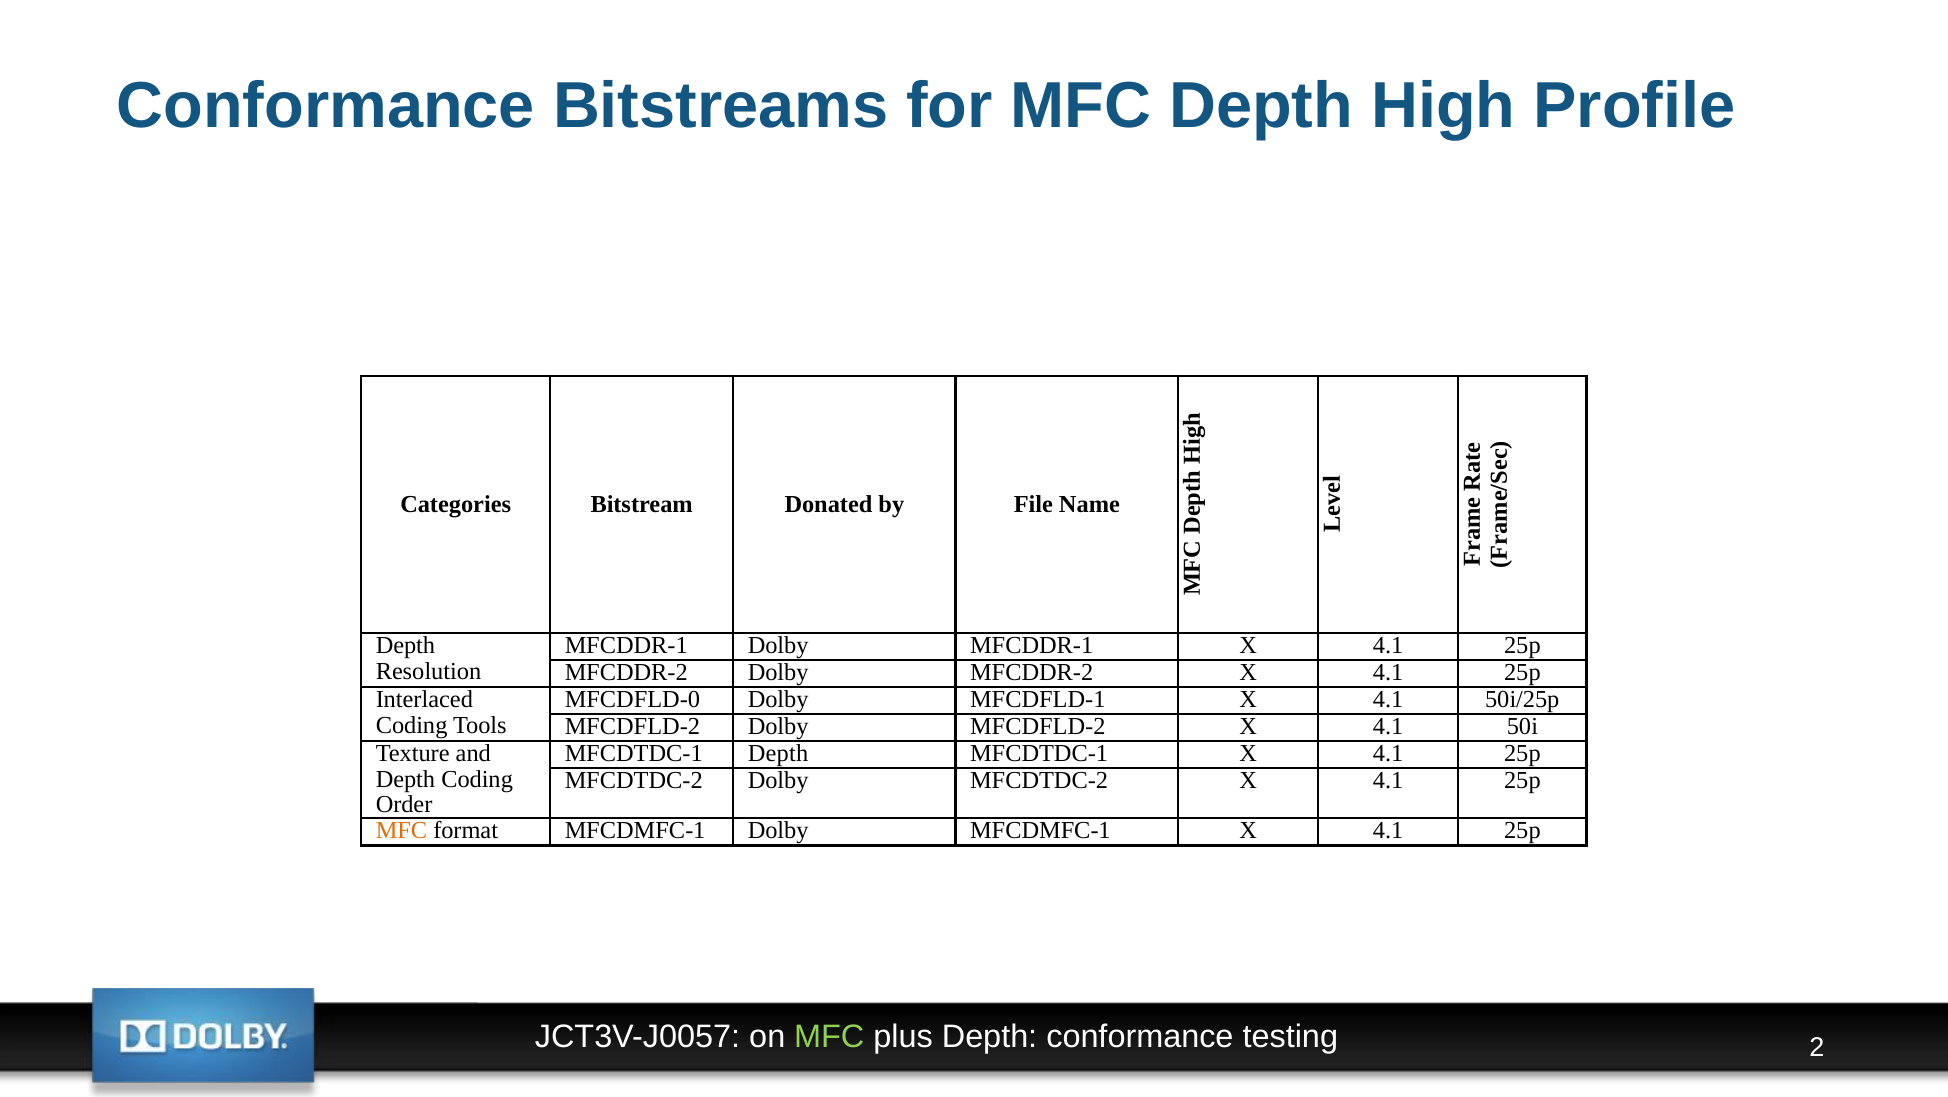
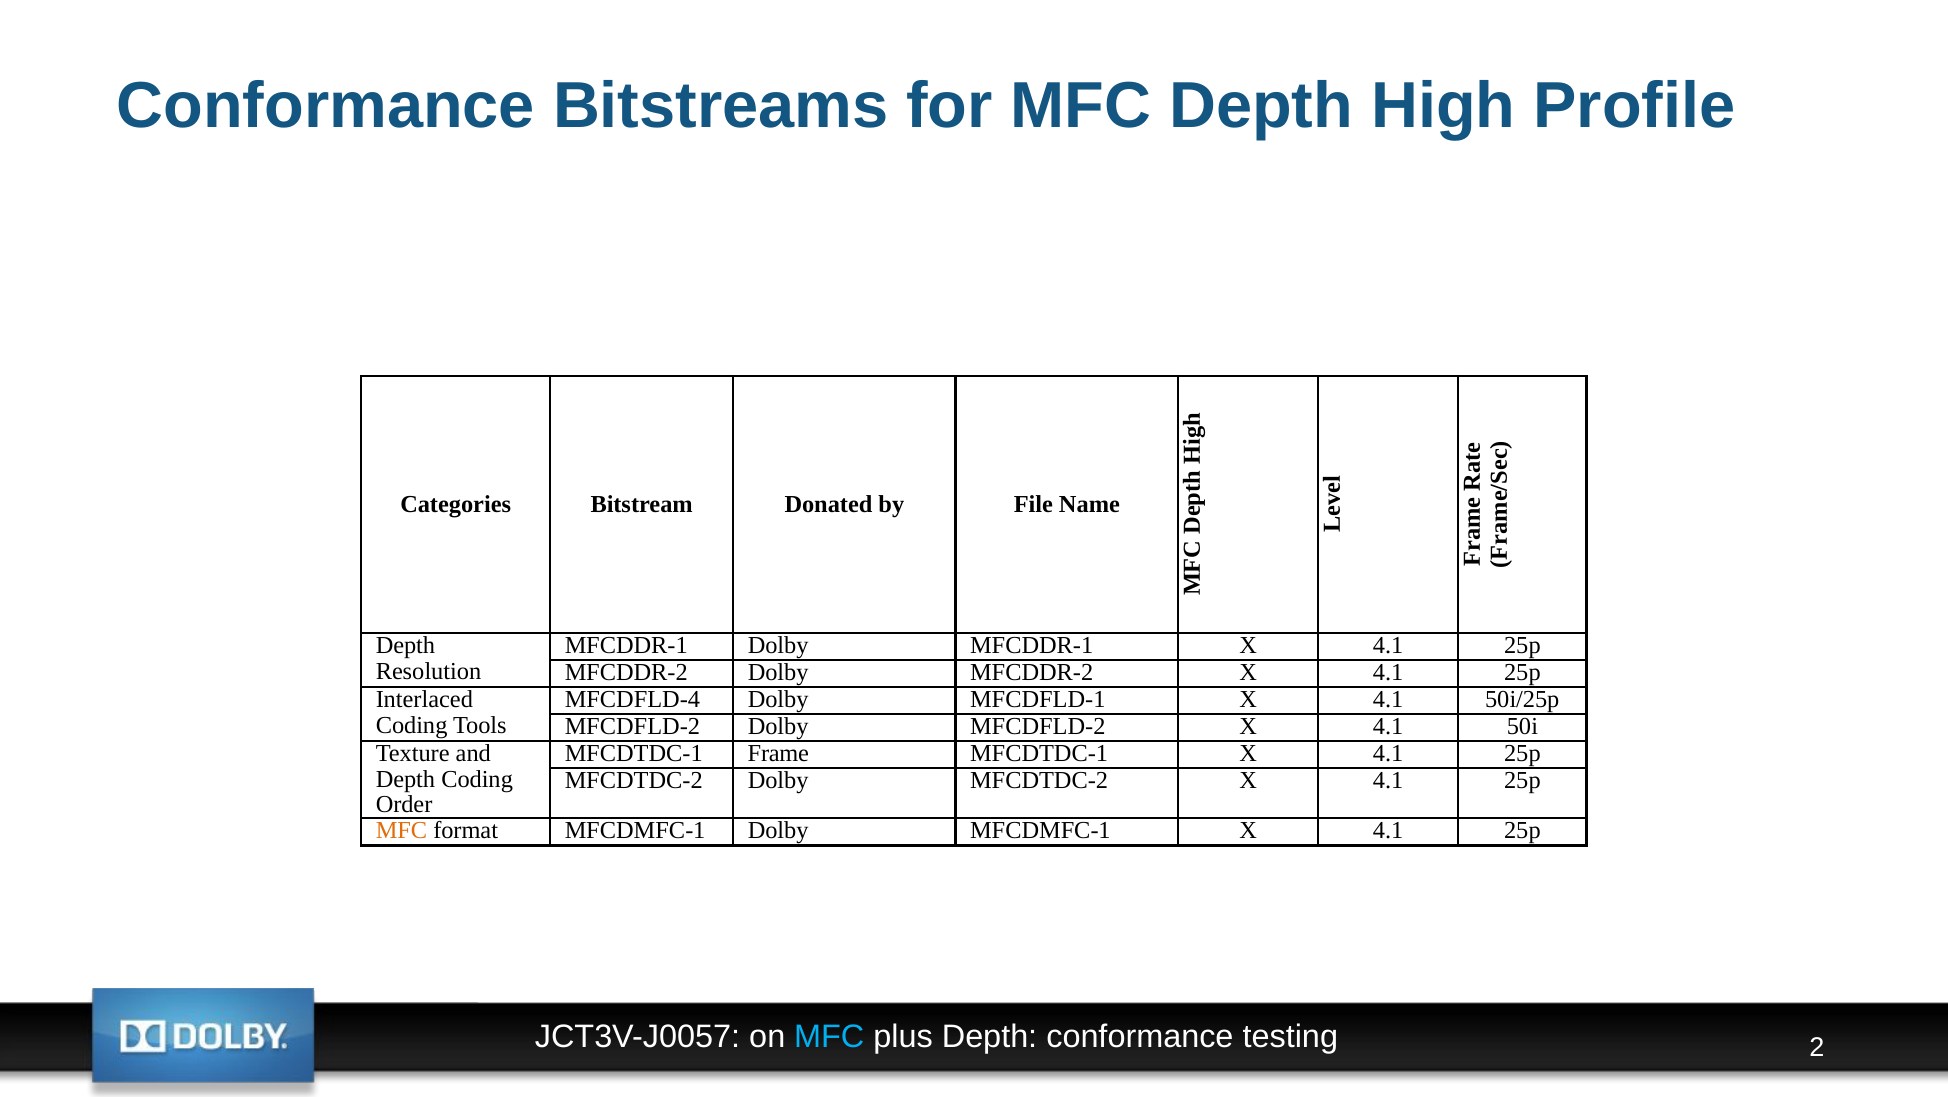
MFCDFLD-0: MFCDFLD-0 -> MFCDFLD-4
MFCDTDC-1 Depth: Depth -> Frame
MFC at (829, 1036) colour: light green -> light blue
